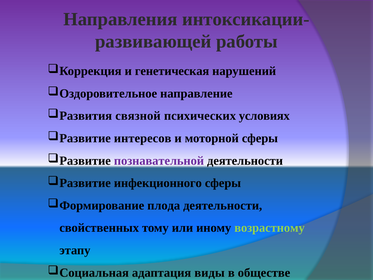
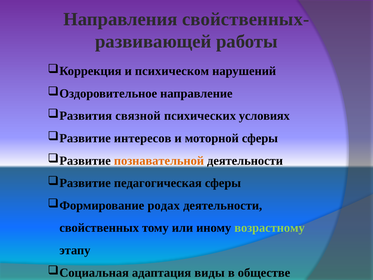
интоксикации-: интоксикации- -> свойственных-
генетическая: генетическая -> психическом
познавательной colour: purple -> orange
инфекционного: инфекционного -> педагогическая
плода: плода -> родах
